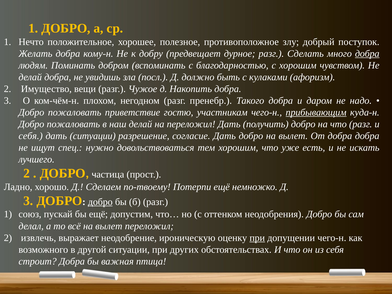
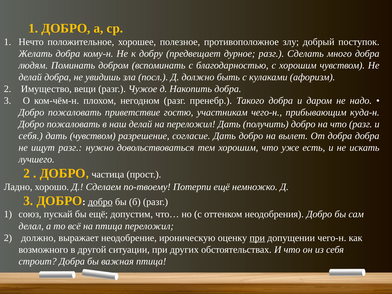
добра at (367, 54) underline: present -> none
прибывающим underline: present -> none
дать ситуации: ситуации -> чувством
ищут спец: спец -> разг
всё на вылет: вылет -> птица
2 извлечь: извлечь -> должно
